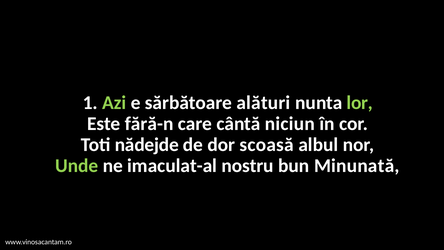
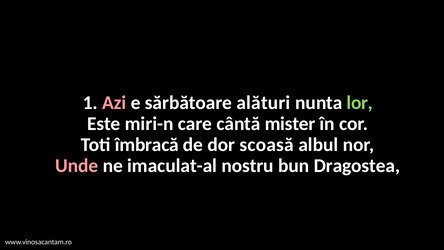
Azi colour: light green -> pink
fără-n: fără-n -> miri-n
niciun: niciun -> mister
nădejde: nădejde -> îmbracă
Unde colour: light green -> pink
Minunată: Minunată -> Dragostea
